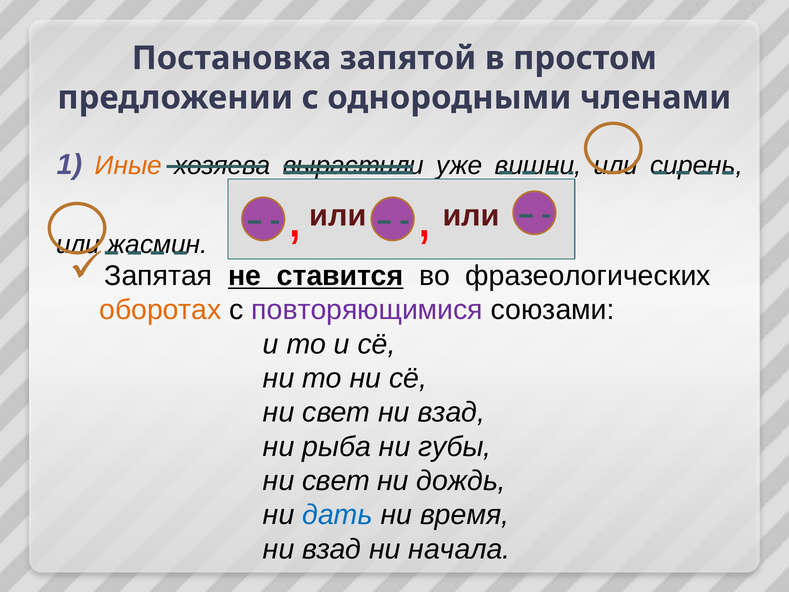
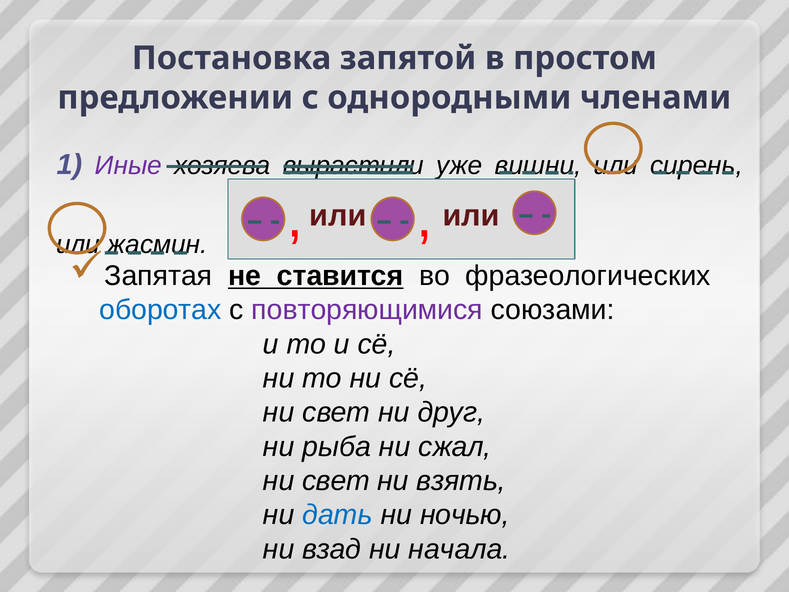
Иные colour: orange -> purple
оборотах colour: orange -> blue
свет ни взад: взад -> друг
губы: губы -> сжал
дождь: дождь -> взять
время: время -> ночью
